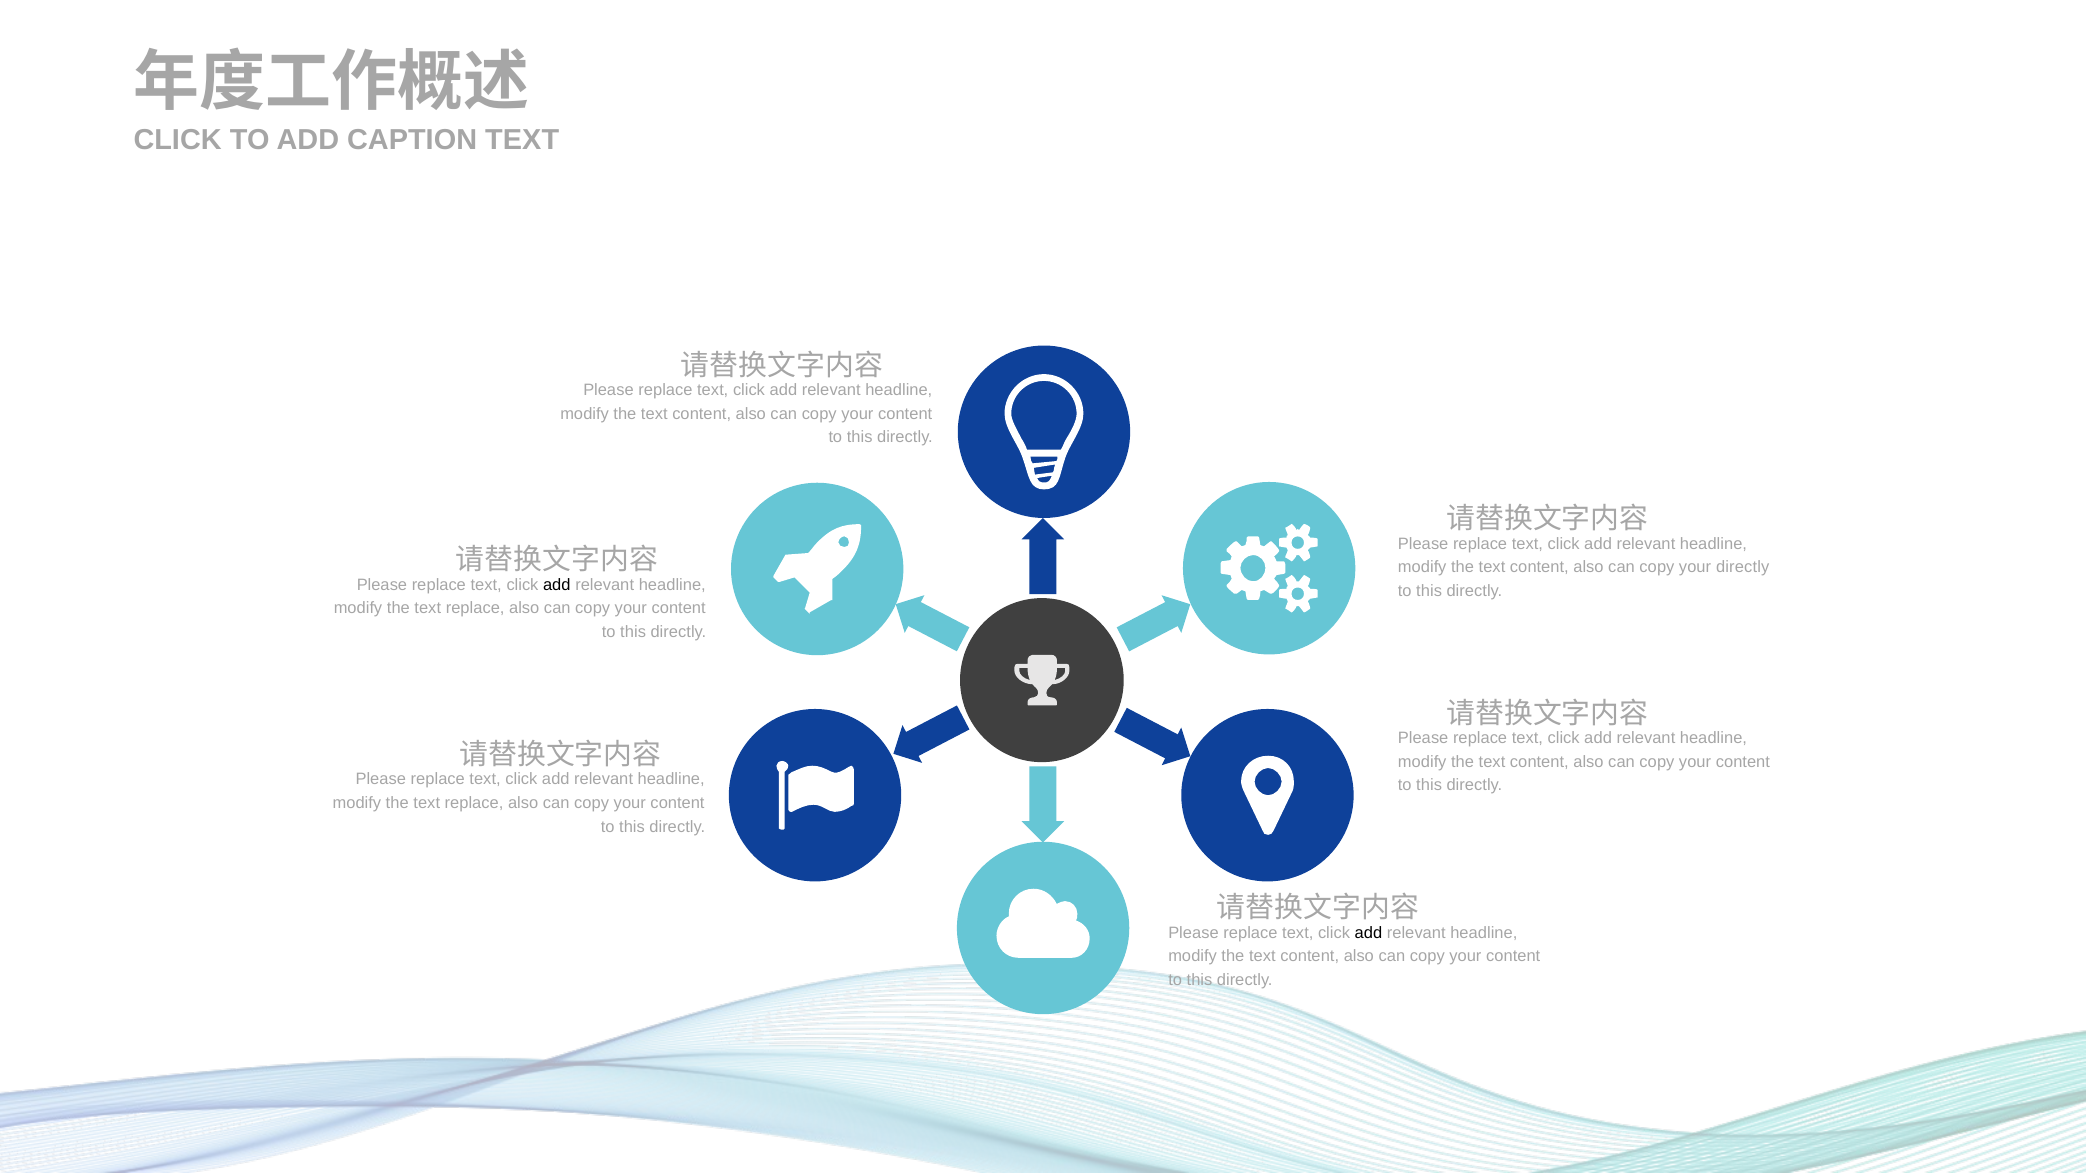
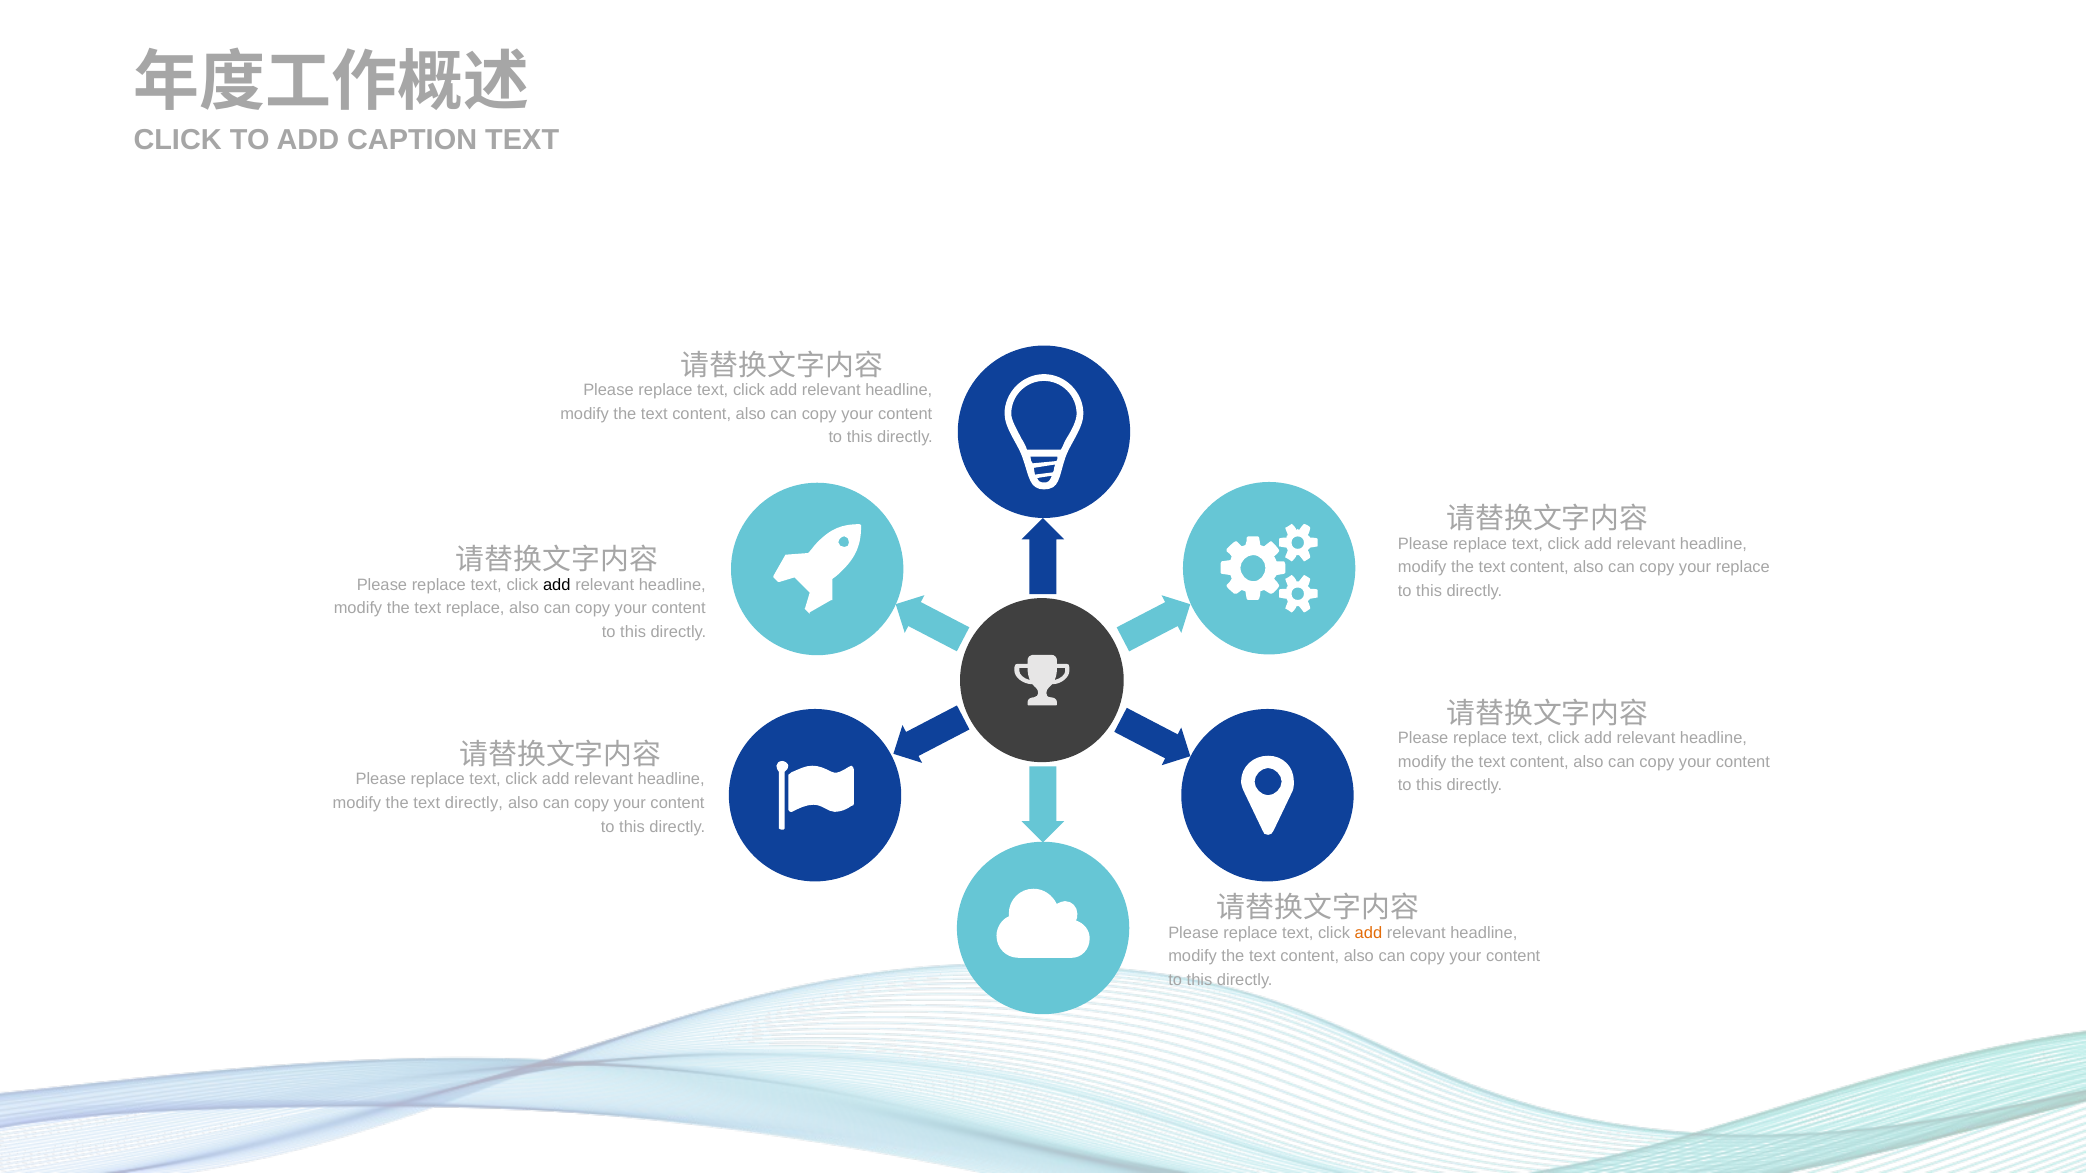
your directly: directly -> replace
replace at (474, 803): replace -> directly
add at (1368, 933) colour: black -> orange
